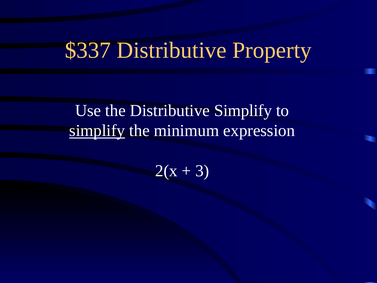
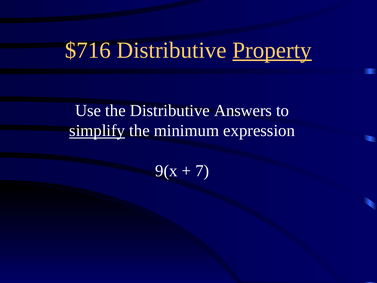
$337: $337 -> $716
Property underline: none -> present
Distributive Simplify: Simplify -> Answers
2(x: 2(x -> 9(x
3: 3 -> 7
